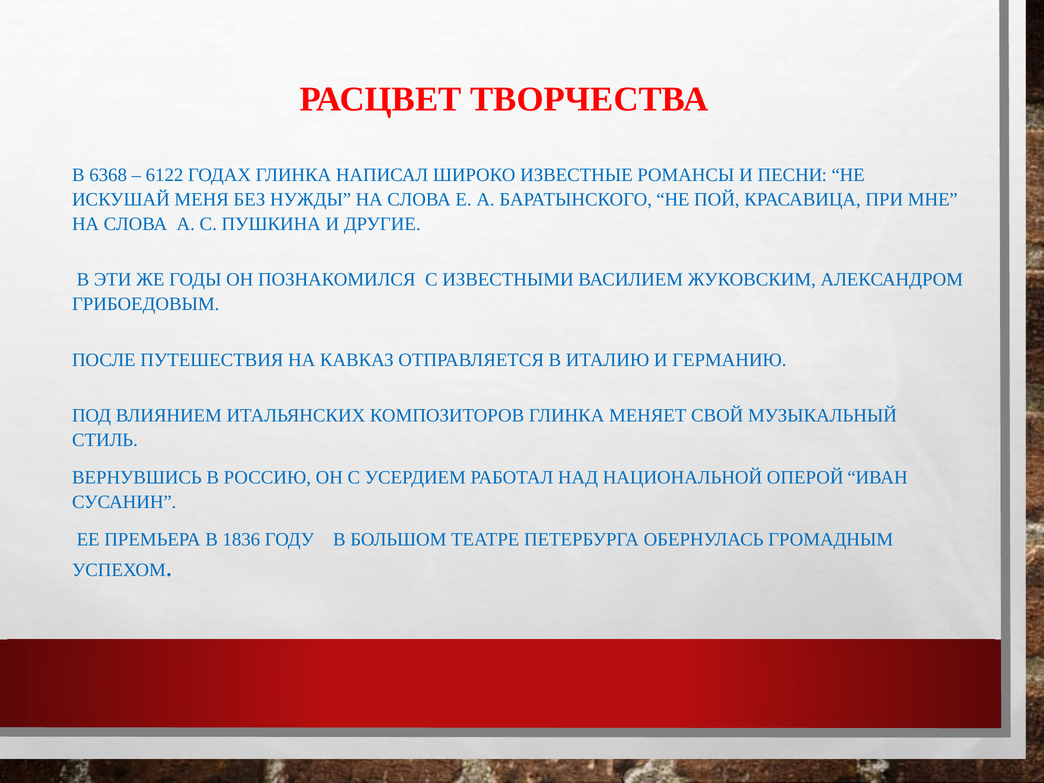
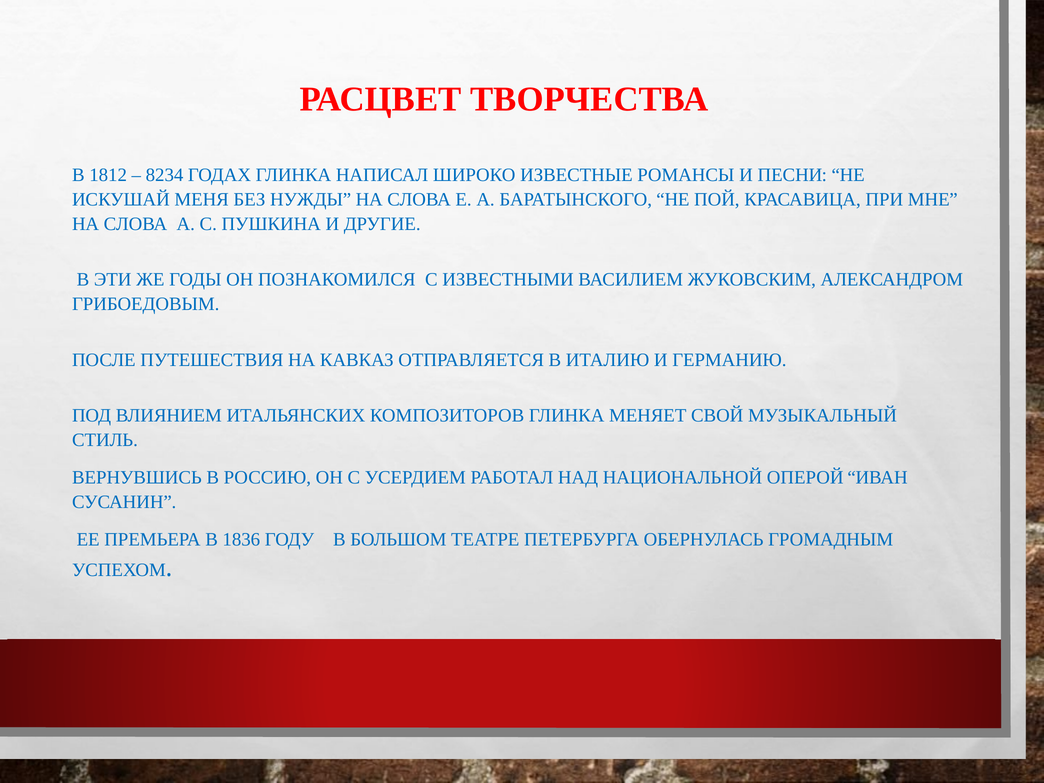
6368: 6368 -> 1812
6122: 6122 -> 8234
